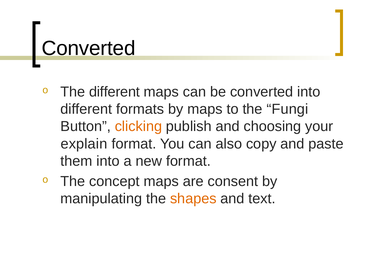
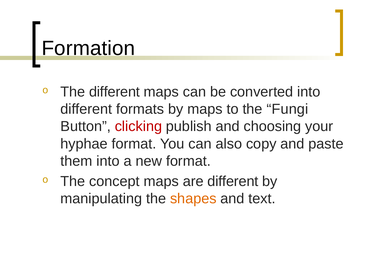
Converted at (88, 48): Converted -> Formation
clicking colour: orange -> red
explain: explain -> hyphae
are consent: consent -> different
